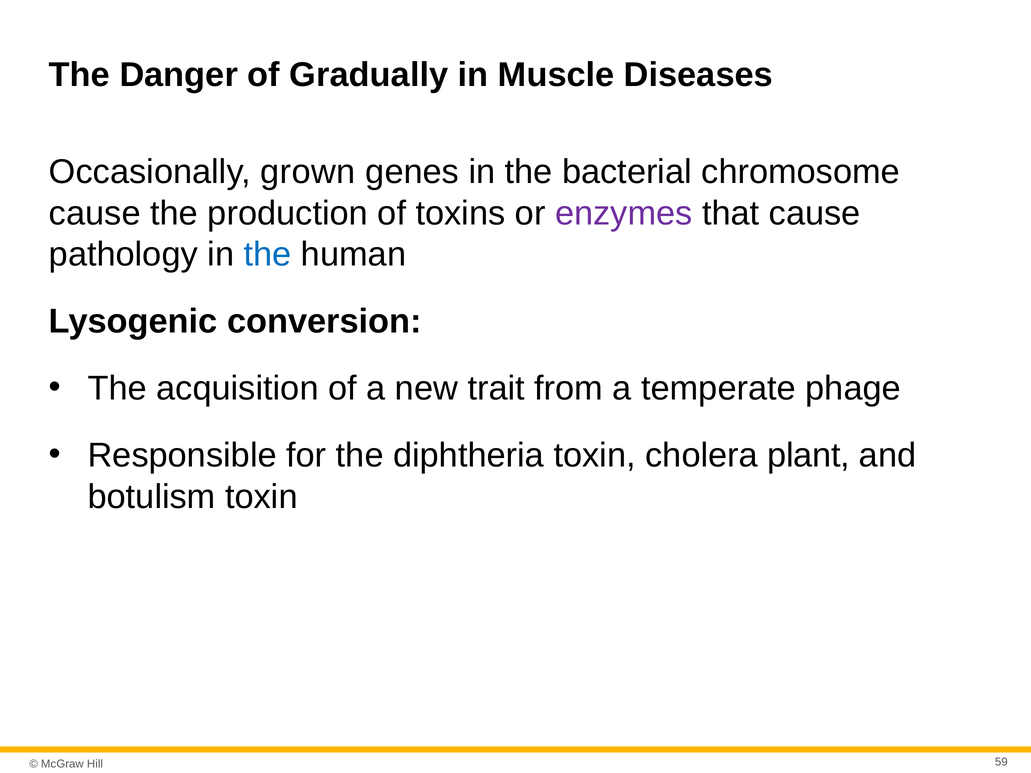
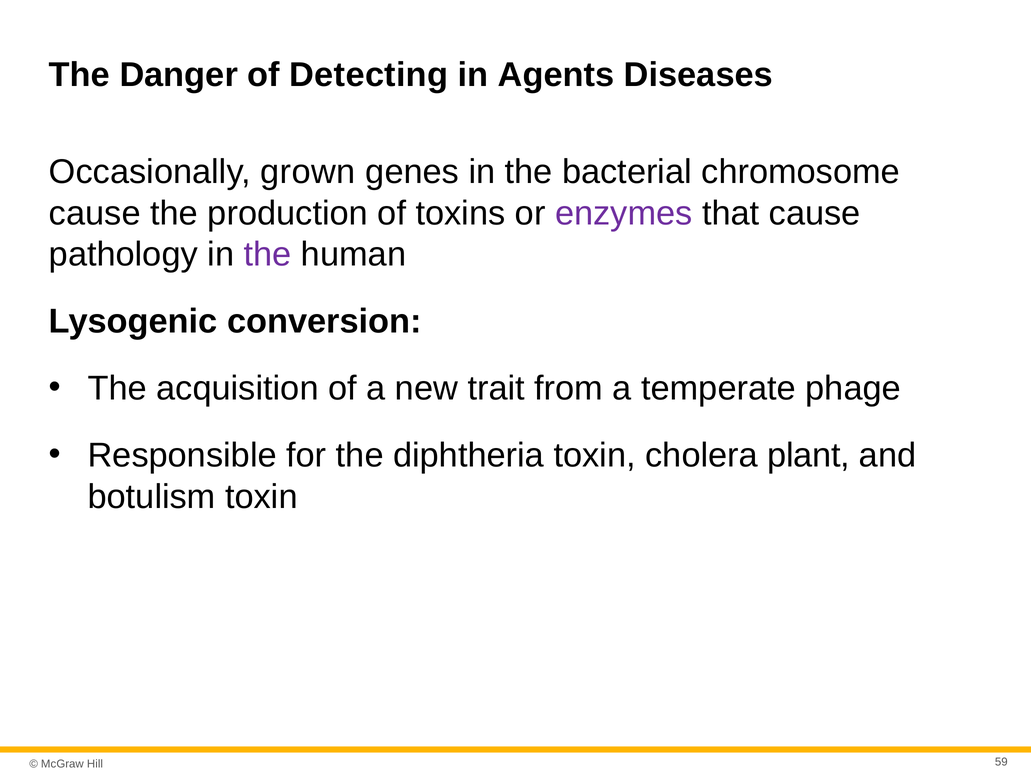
Gradually: Gradually -> Detecting
Muscle: Muscle -> Agents
the at (268, 255) colour: blue -> purple
